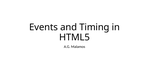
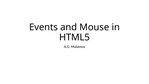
Timing: Timing -> Mouse
